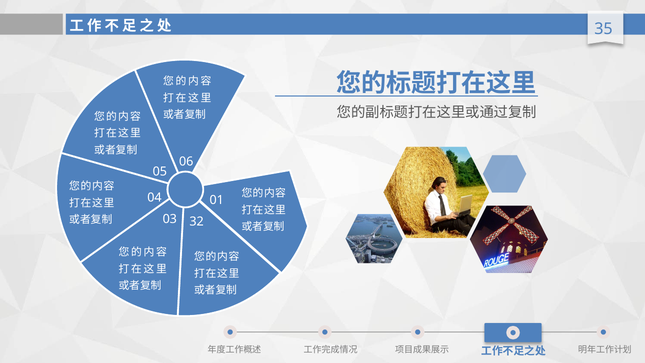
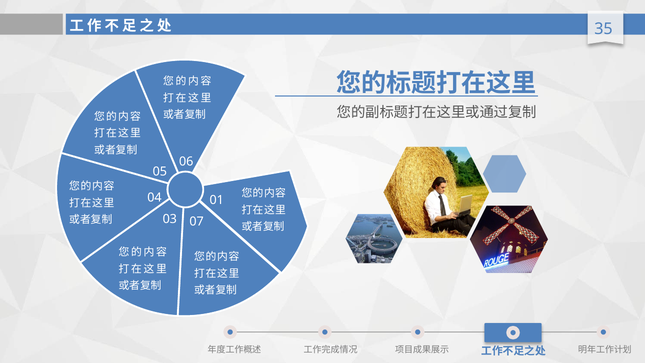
32: 32 -> 07
